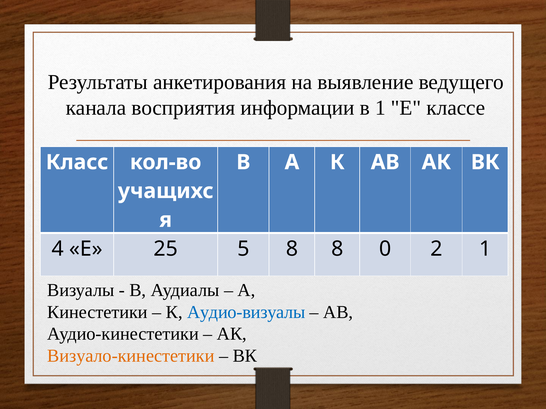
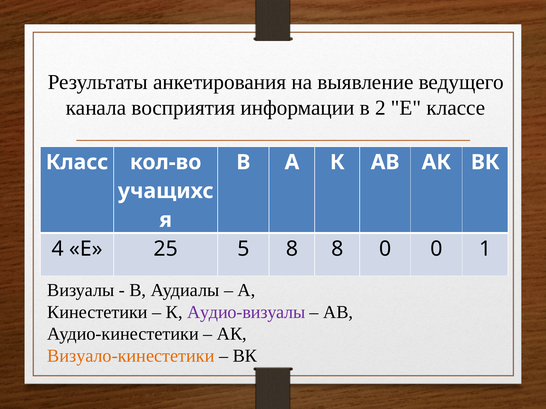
в 1: 1 -> 2
0 2: 2 -> 0
Аудио-визуалы colour: blue -> purple
